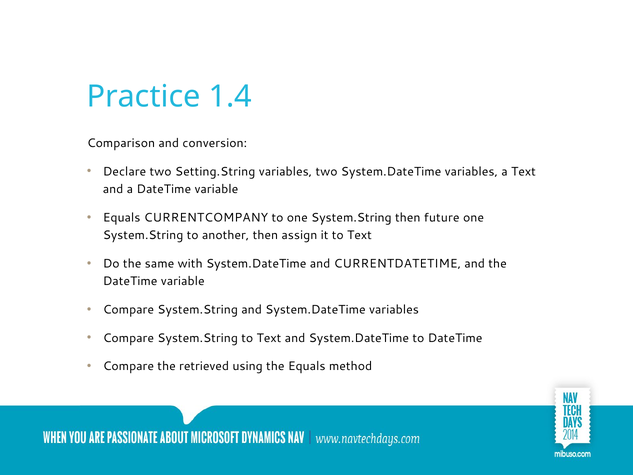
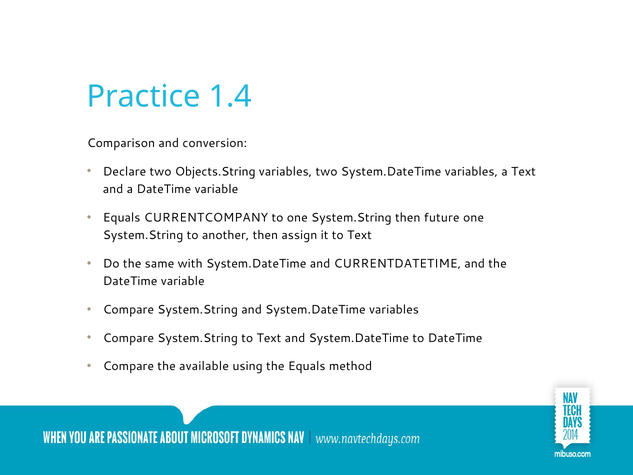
Setting.String: Setting.String -> Objects.String
retrieved: retrieved -> available
